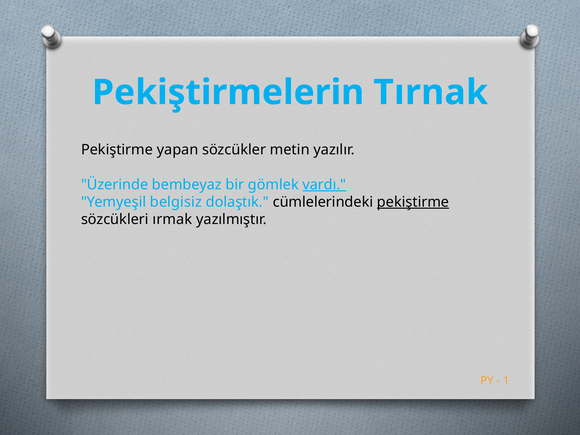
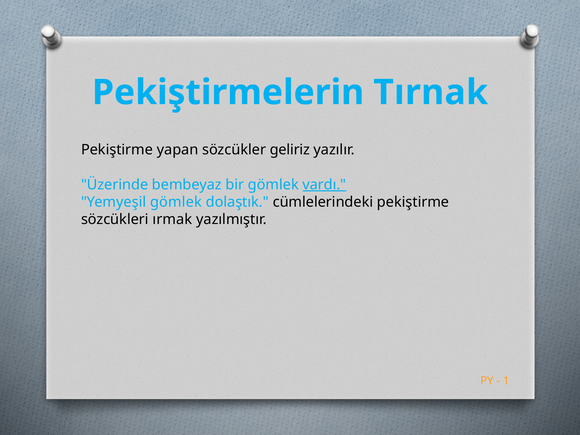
metin: metin -> geliriz
Yemyeşil belgisiz: belgisiz -> gömlek
pekiştirme at (413, 202) underline: present -> none
